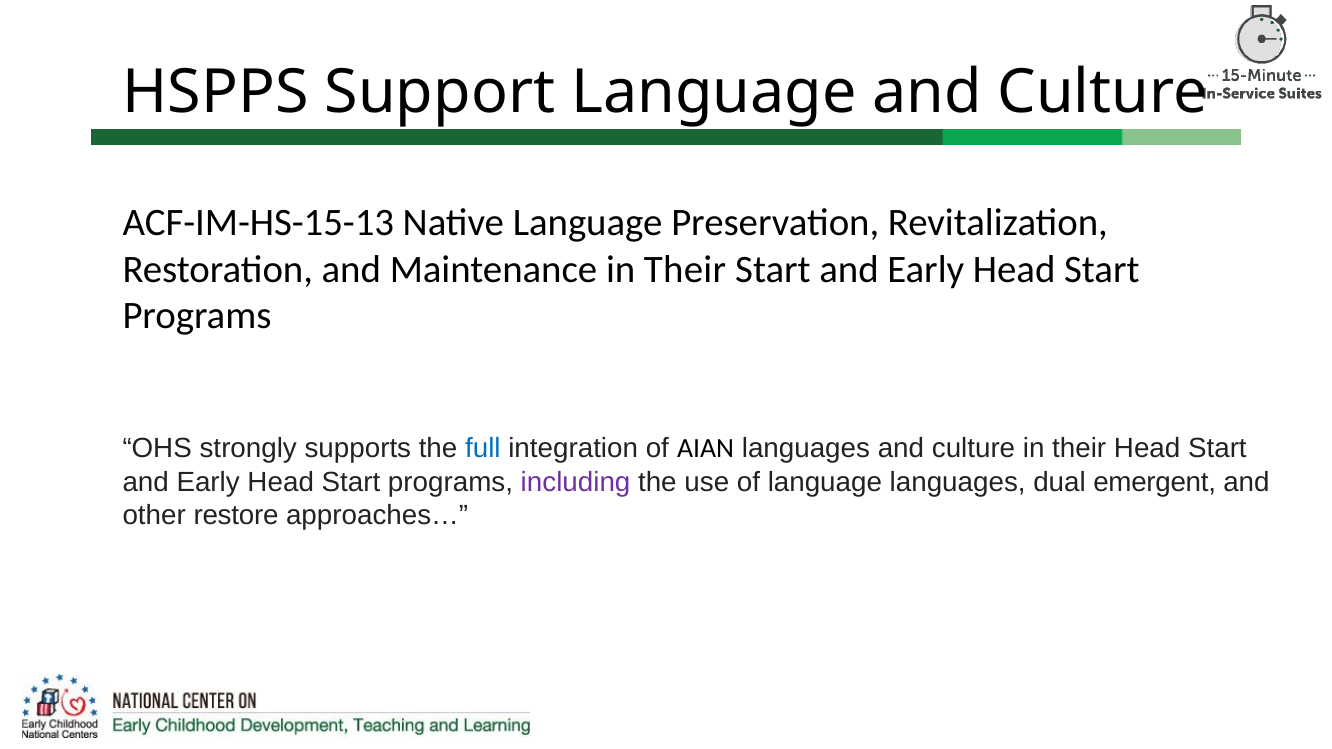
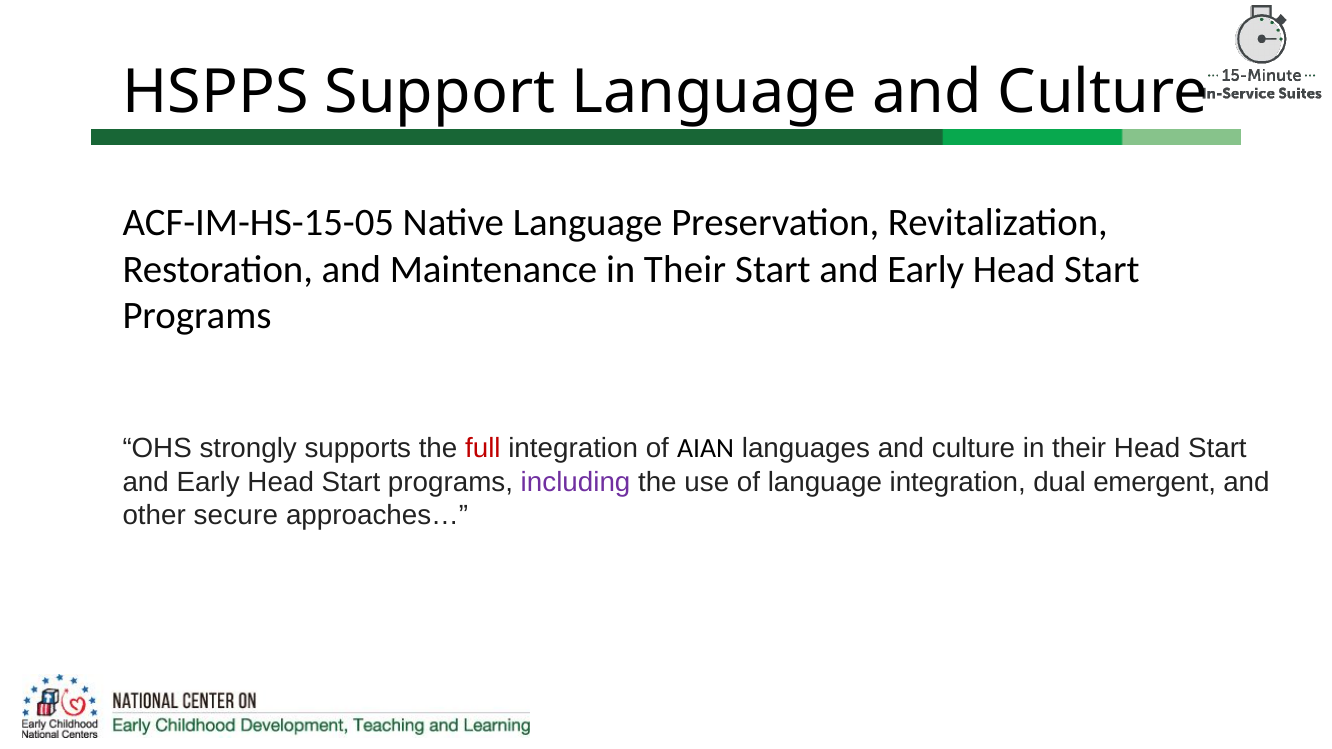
ACF-IM-HS-15-13: ACF-IM-HS-15-13 -> ACF-IM-HS-15-05
full colour: blue -> red
language languages: languages -> integration
restore: restore -> secure
